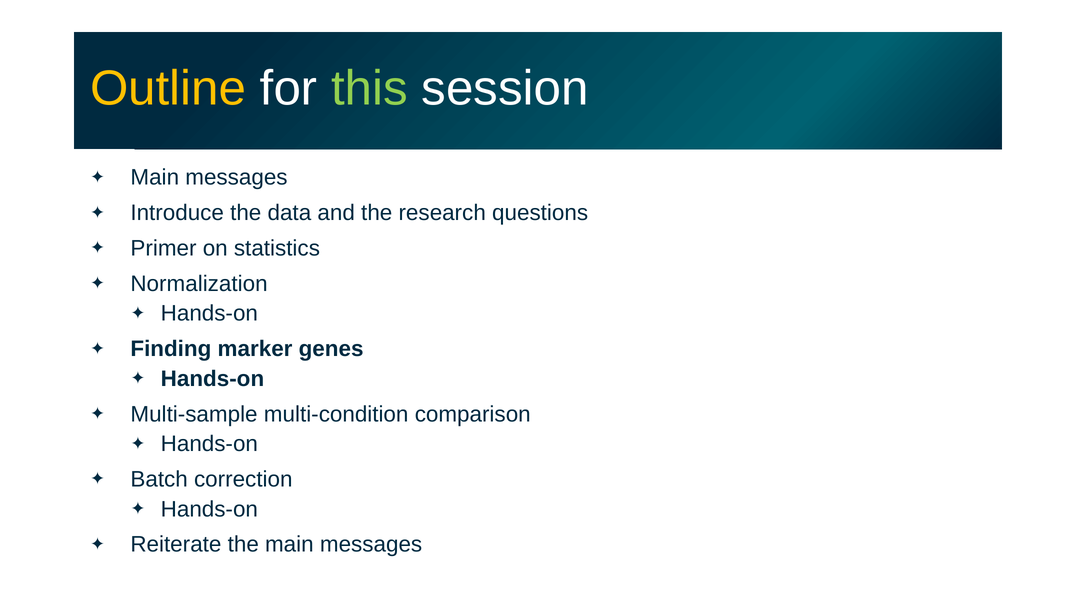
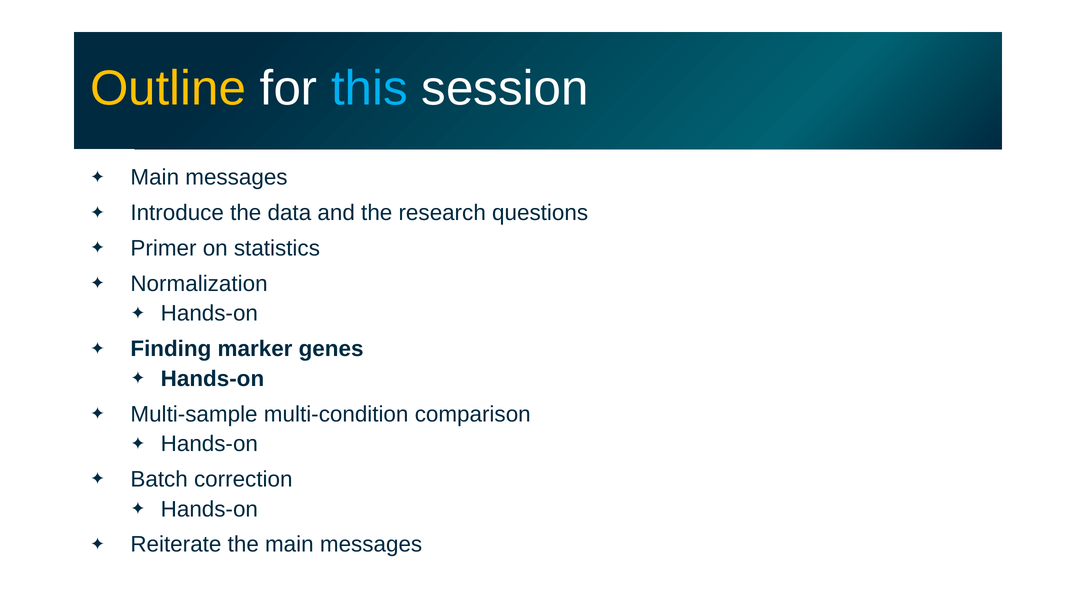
this colour: light green -> light blue
